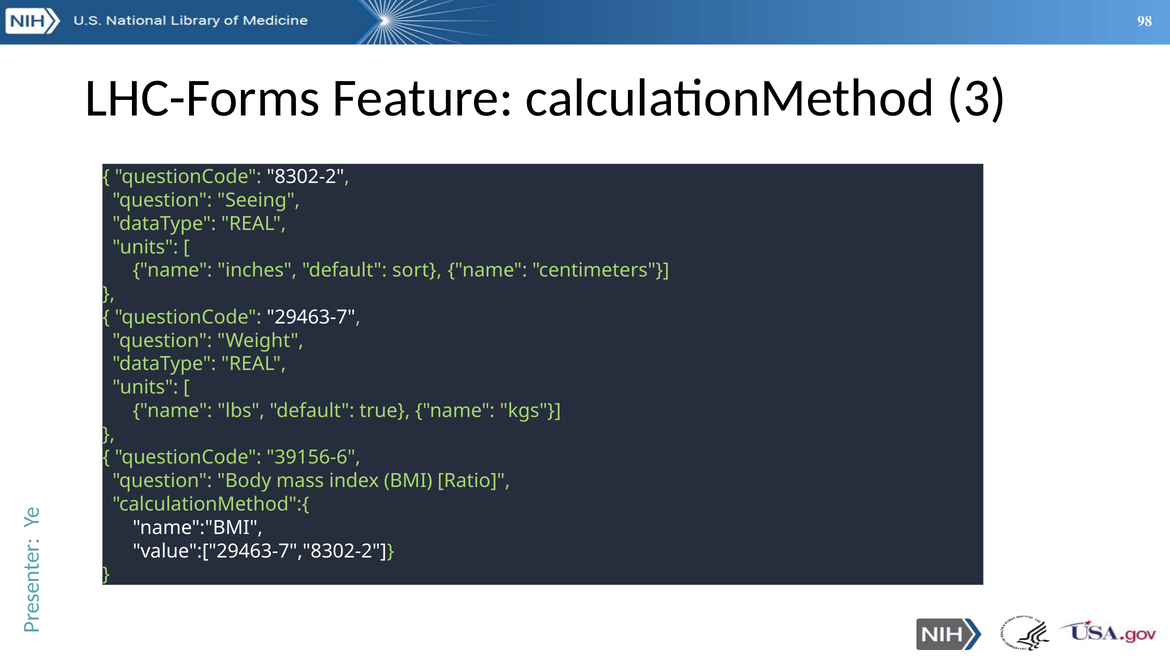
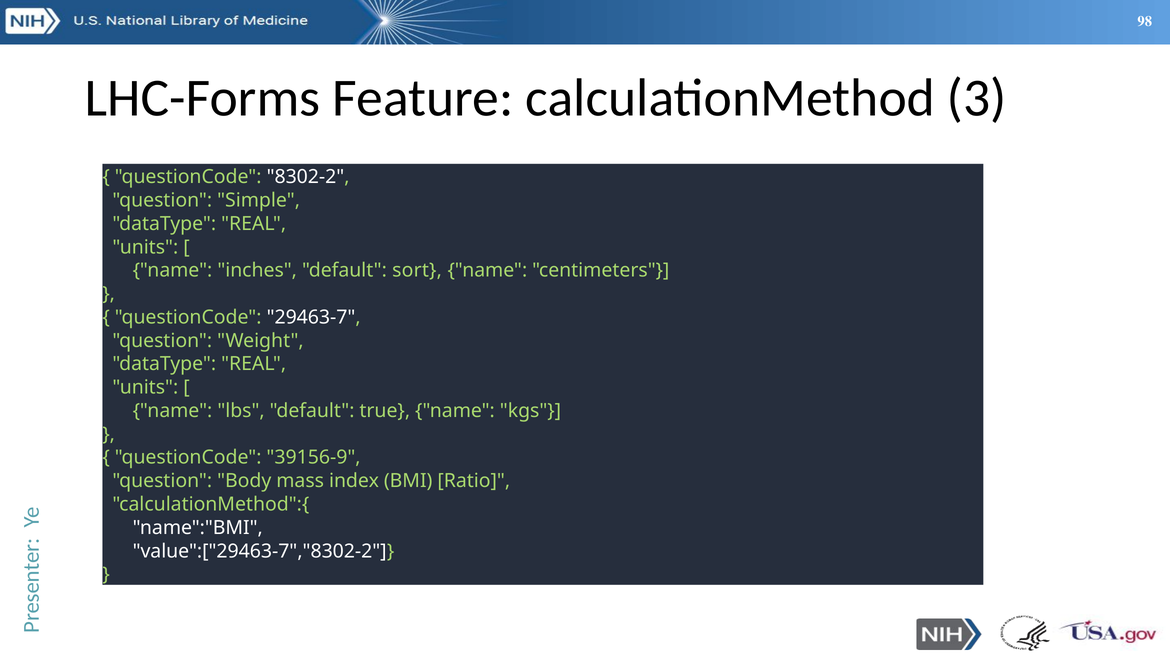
Seeing: Seeing -> Simple
39156-6: 39156-6 -> 39156-9
